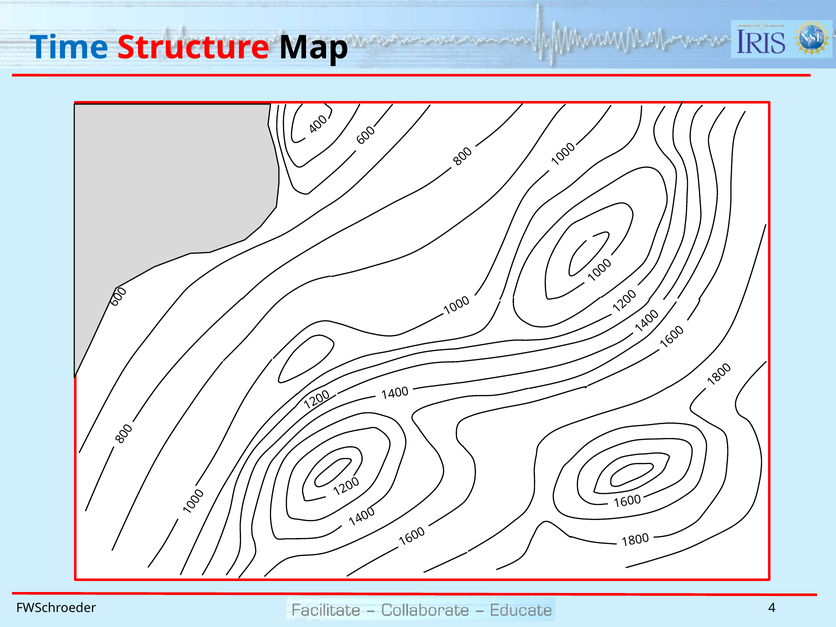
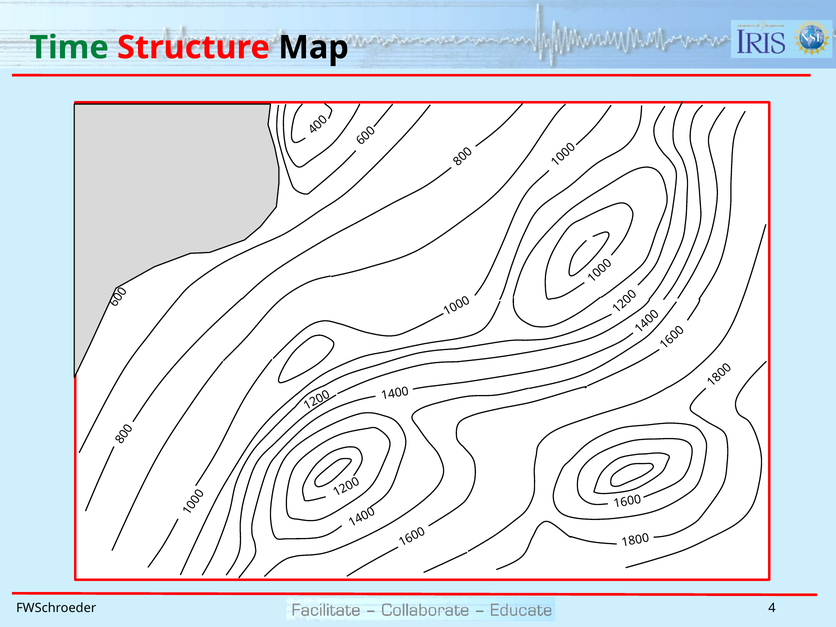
Time colour: blue -> green
